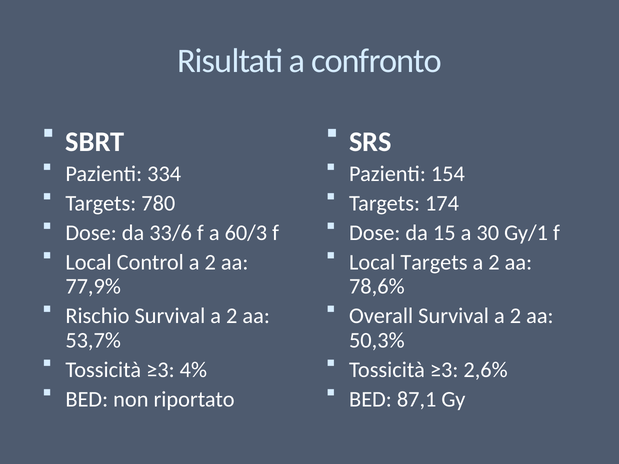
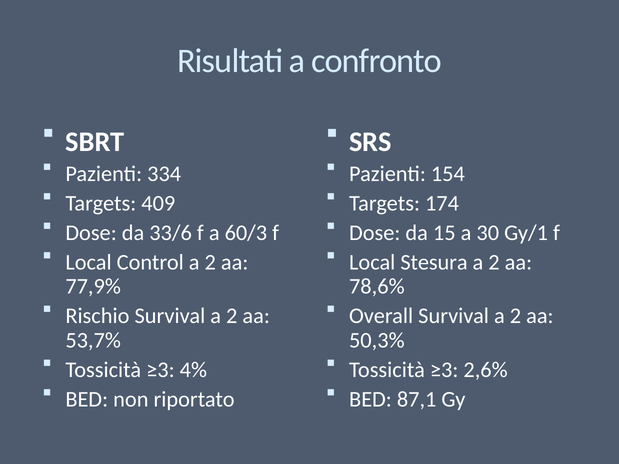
780: 780 -> 409
Local Targets: Targets -> Stesura
